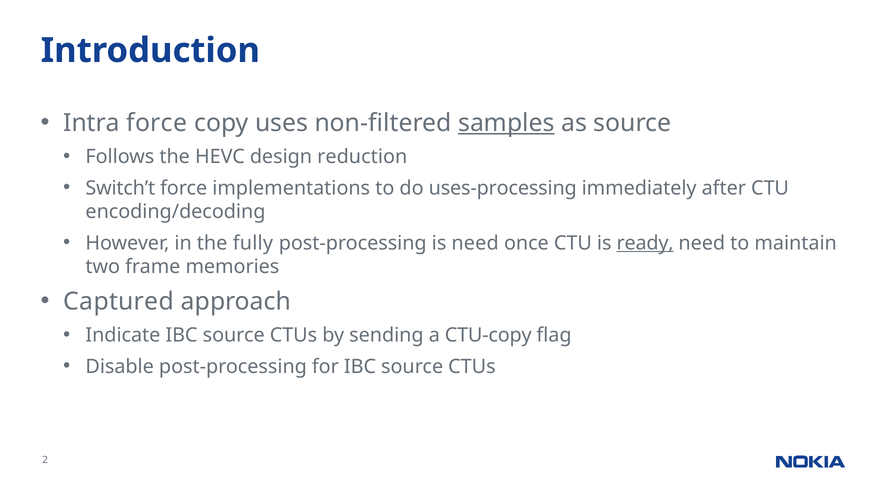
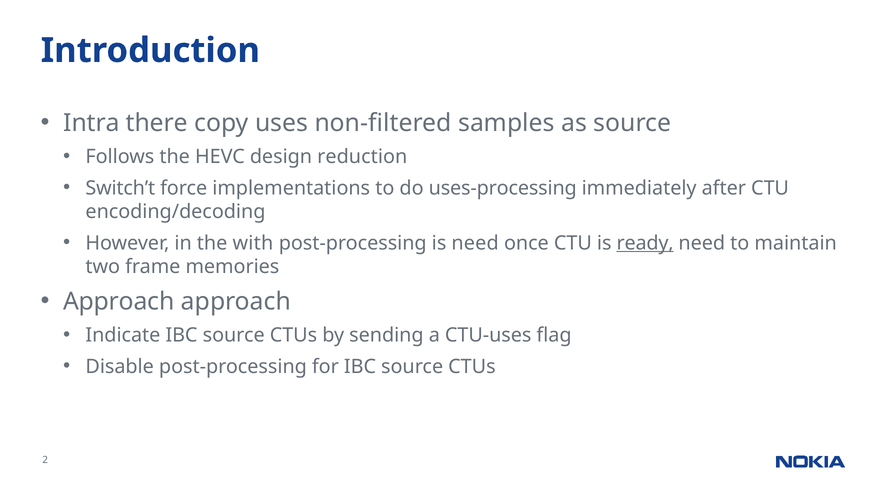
Intra force: force -> there
samples underline: present -> none
fully: fully -> with
Captured at (119, 301): Captured -> Approach
CTU-copy: CTU-copy -> CTU-uses
